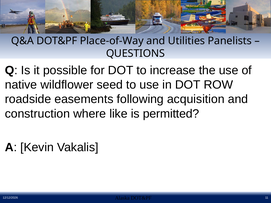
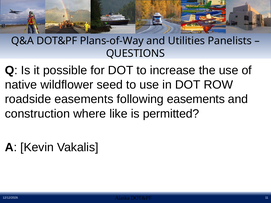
Place-of-Way: Place-of-Way -> Plans-of-Way
following acquisition: acquisition -> easements
